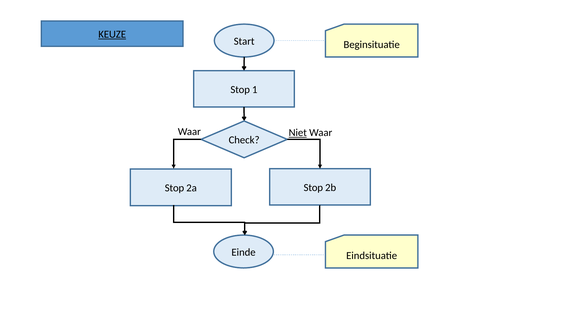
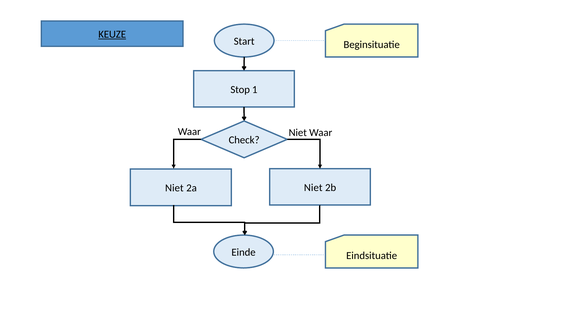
Niet at (298, 133) underline: present -> none
Stop at (313, 188): Stop -> Niet
Stop at (174, 188): Stop -> Niet
